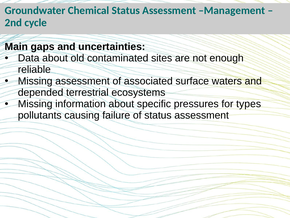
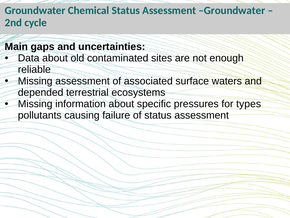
Chemical Status Assessment Management: Management -> Groundwater
